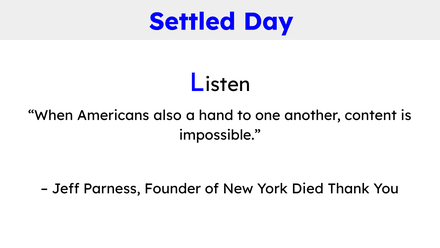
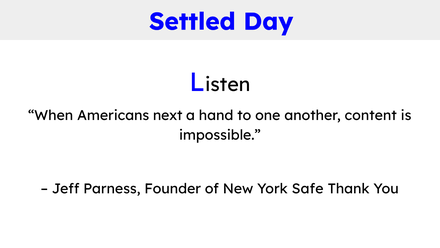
also: also -> next
Died: Died -> Safe
